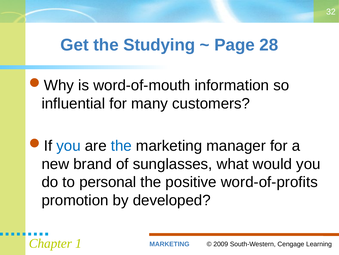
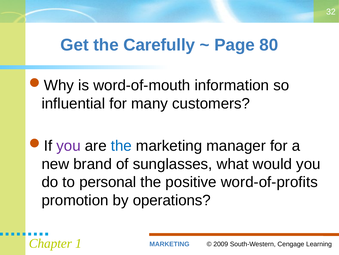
Studying: Studying -> Carefully
28: 28 -> 80
you at (69, 146) colour: blue -> purple
developed: developed -> operations
